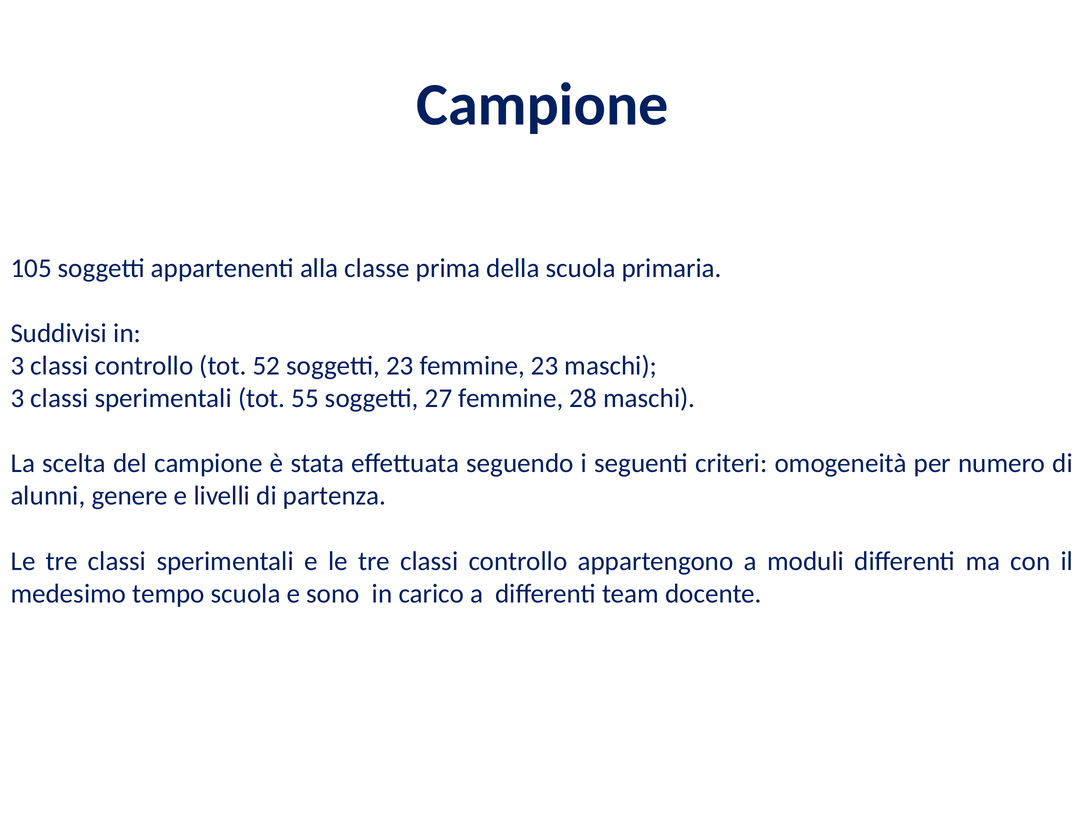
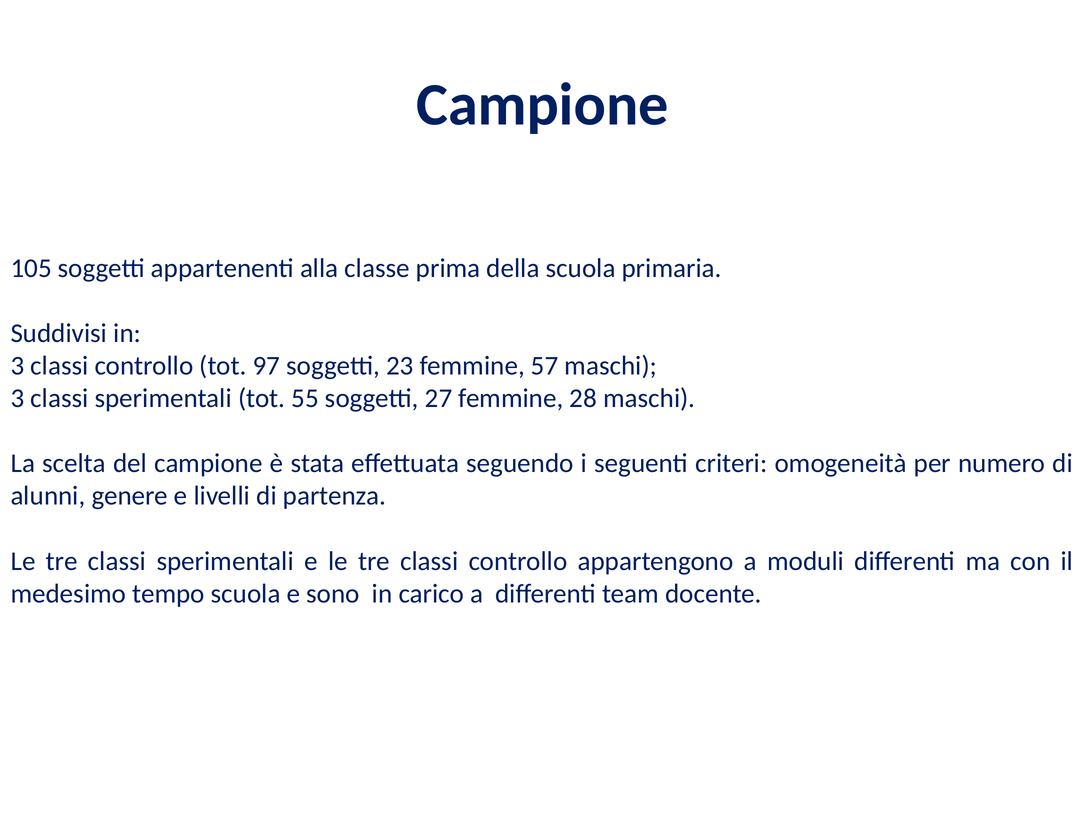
52: 52 -> 97
femmine 23: 23 -> 57
